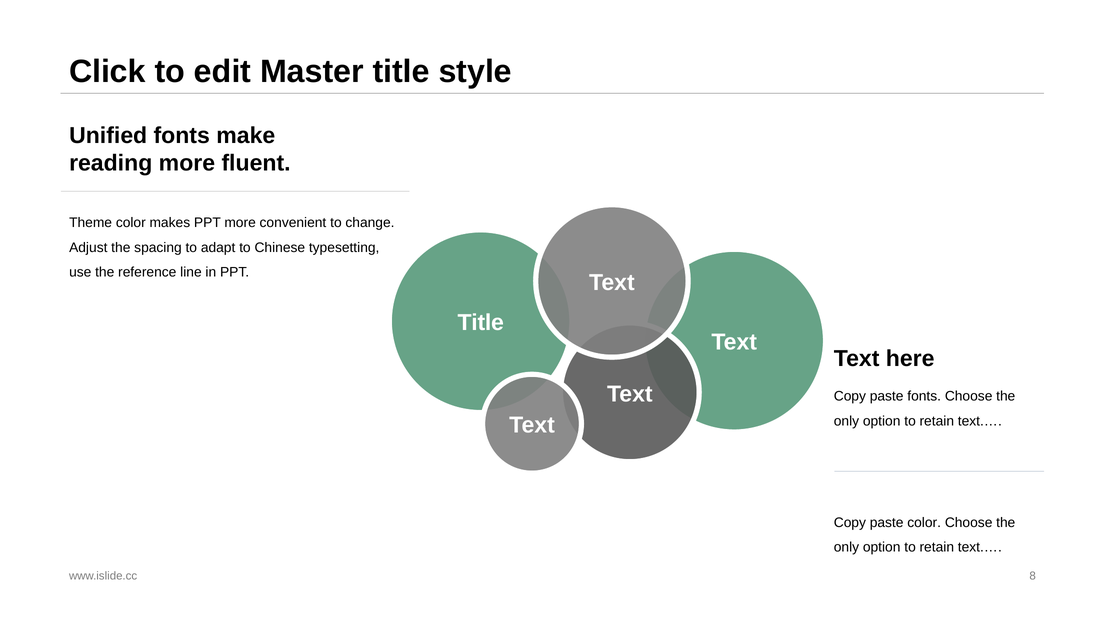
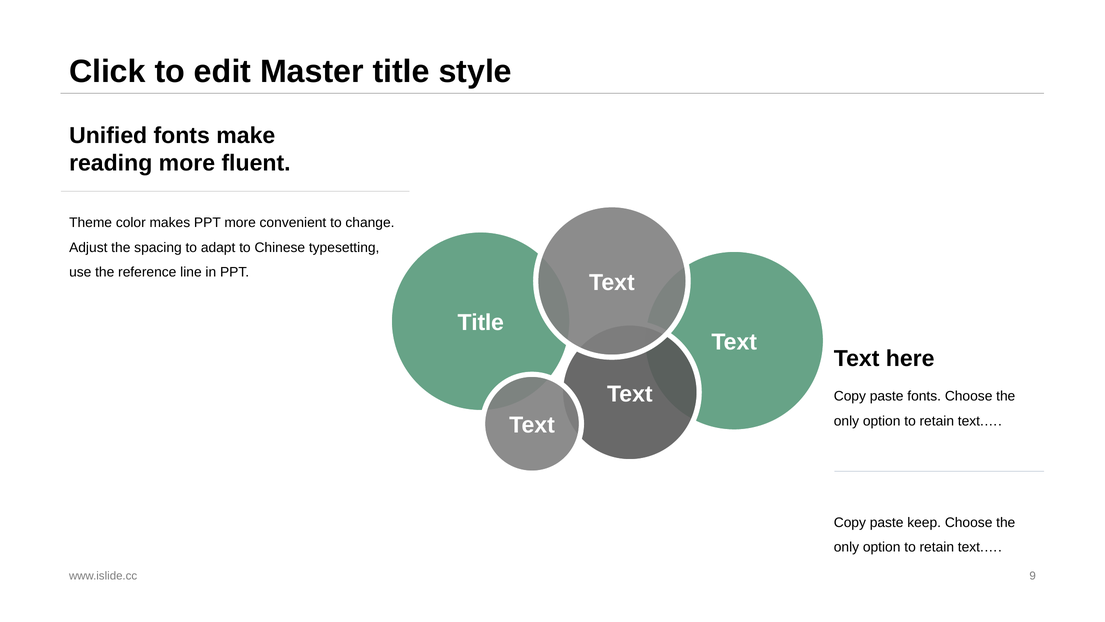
paste color: color -> keep
8: 8 -> 9
